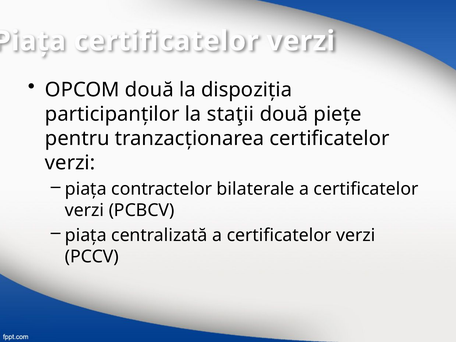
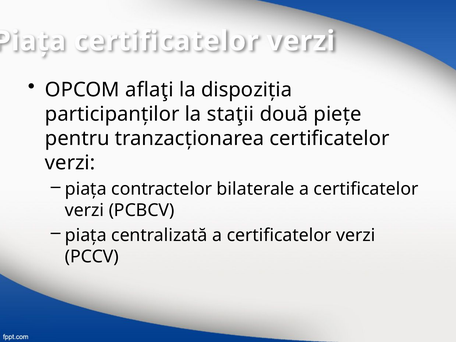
OPCOM două: două -> aflaţi
